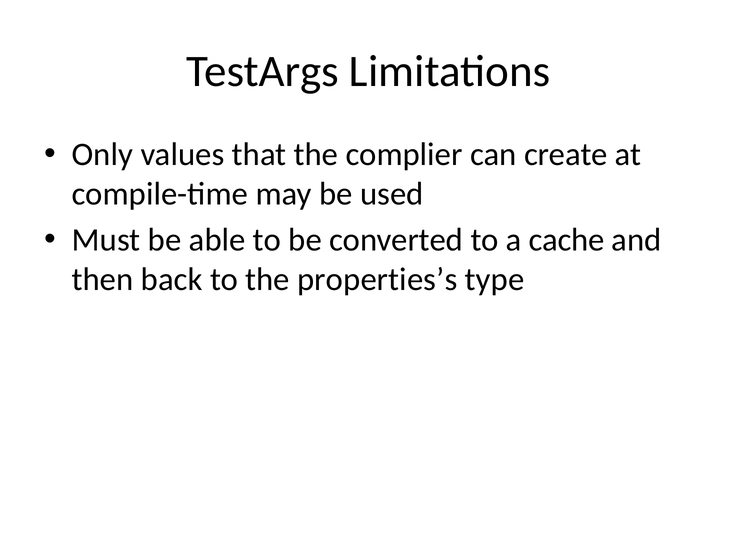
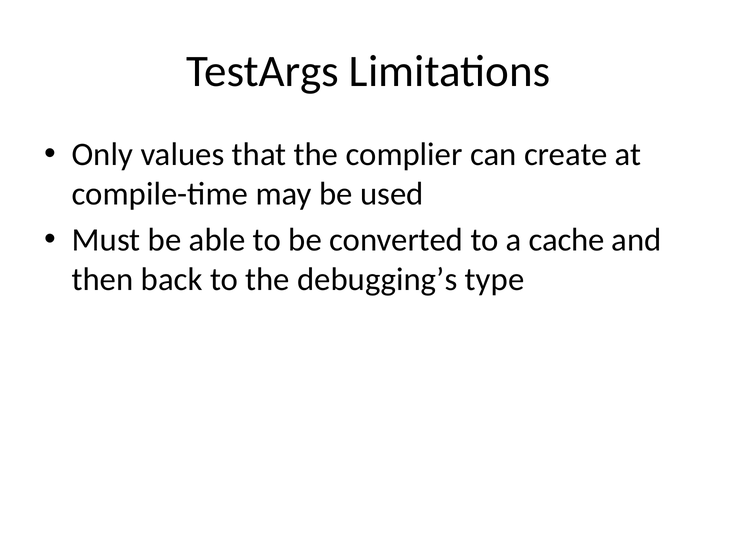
properties’s: properties’s -> debugging’s
